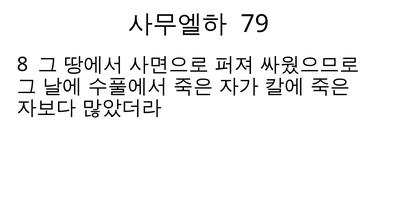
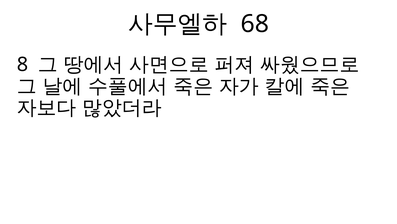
79: 79 -> 68
